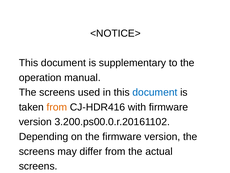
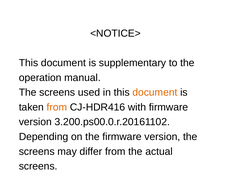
document at (155, 92) colour: blue -> orange
